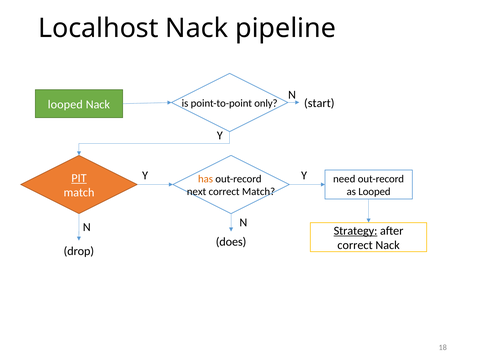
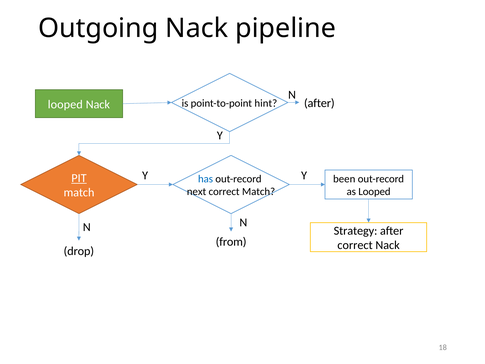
Localhost: Localhost -> Outgoing
start at (319, 103): start -> after
only: only -> hint
has colour: orange -> blue
need: need -> been
Strategy underline: present -> none
does: does -> from
